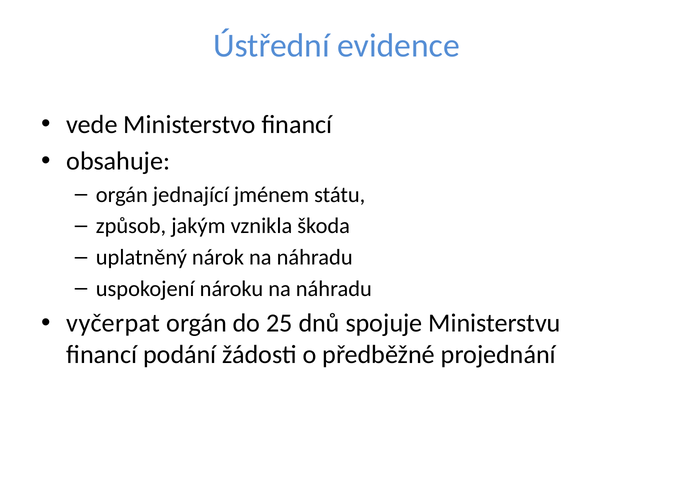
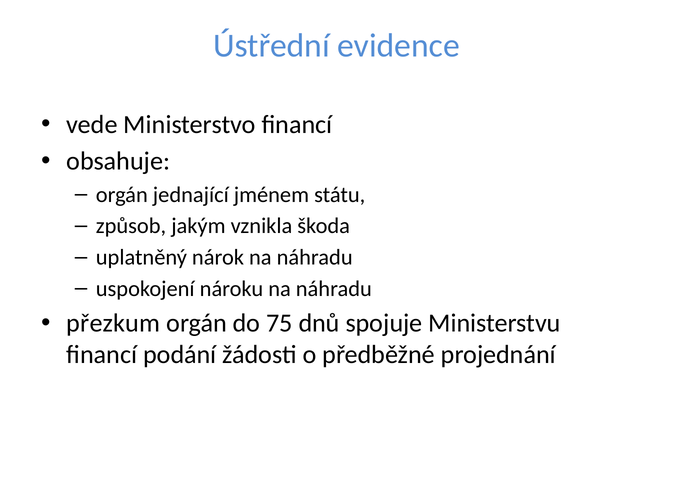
vyčerpat: vyčerpat -> přezkum
25: 25 -> 75
